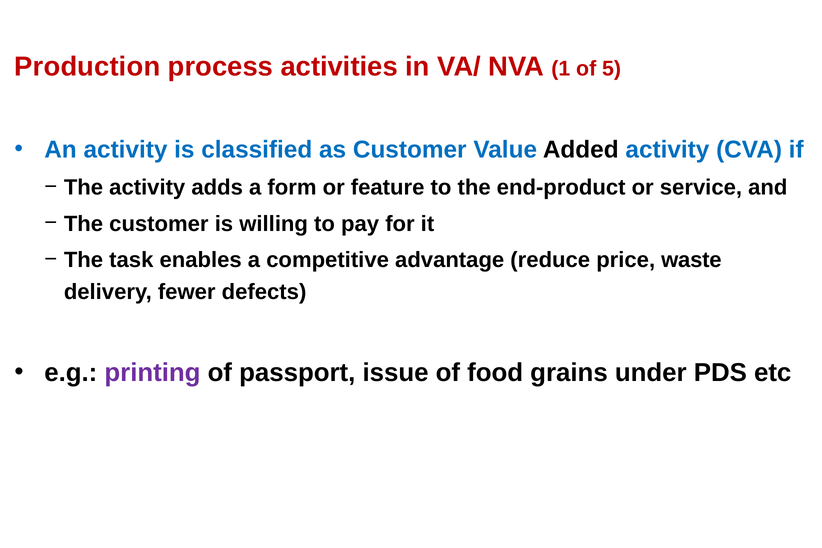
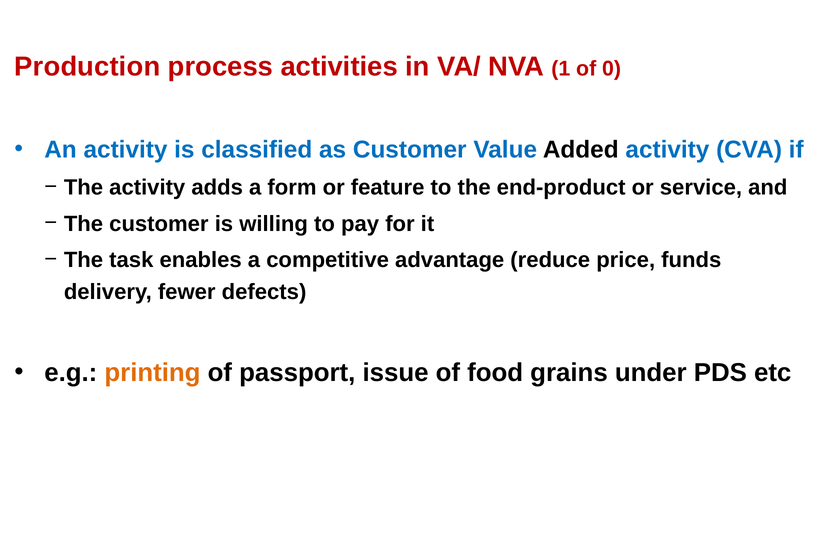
5: 5 -> 0
waste: waste -> funds
printing colour: purple -> orange
